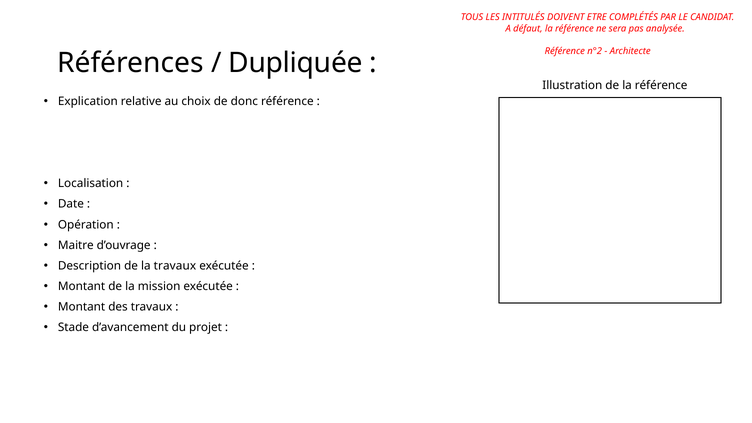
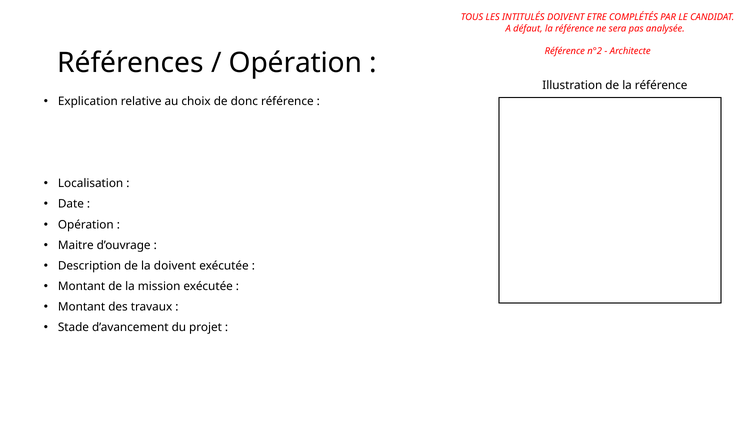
Dupliquée at (295, 63): Dupliquée -> Opération
la travaux: travaux -> doivent
